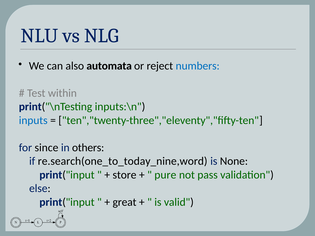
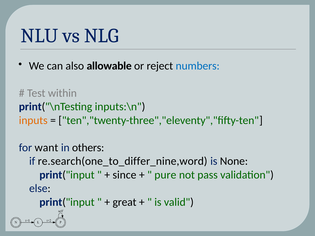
automata: automata -> allowable
inputs colour: blue -> orange
since: since -> want
re.search(one_to_today_nine,word: re.search(one_to_today_nine,word -> re.search(one_to_differ_nine,word
store: store -> since
